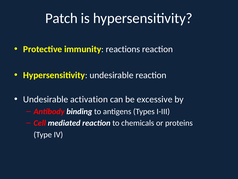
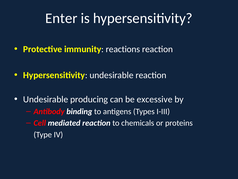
Patch: Patch -> Enter
activation: activation -> producing
